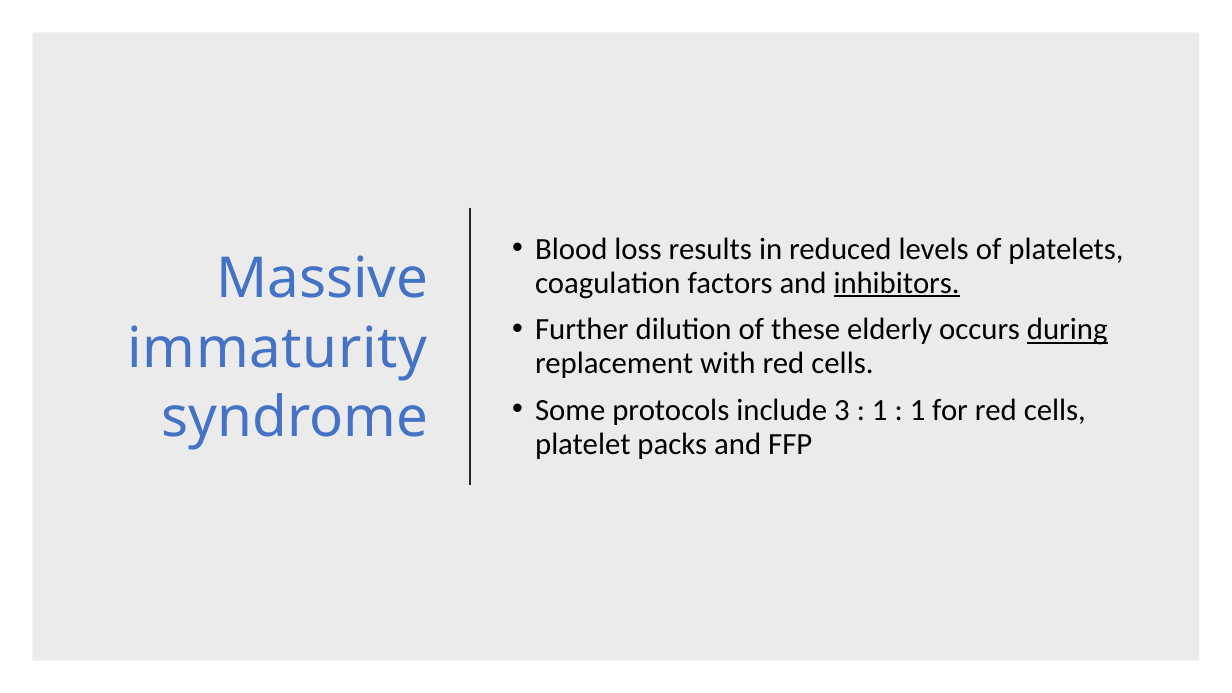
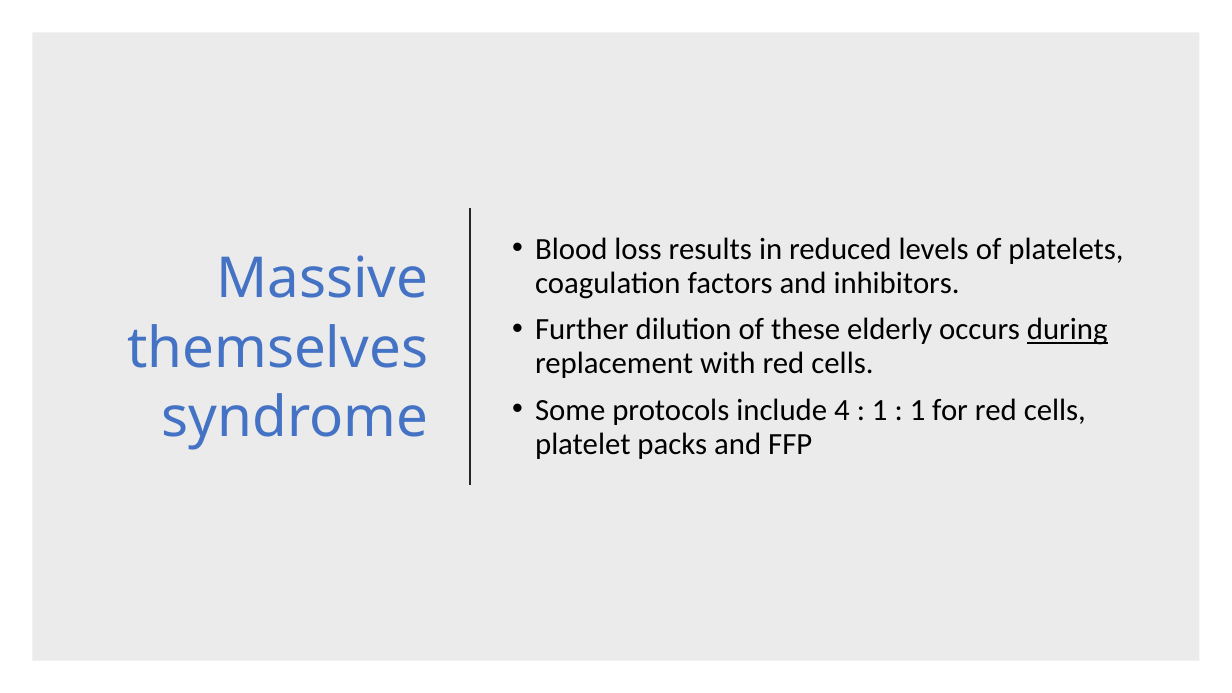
inhibitors underline: present -> none
immaturity: immaturity -> themselves
3: 3 -> 4
